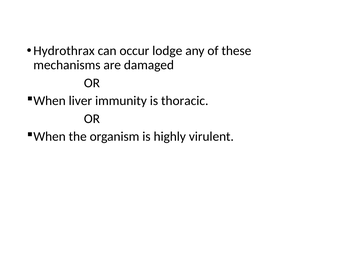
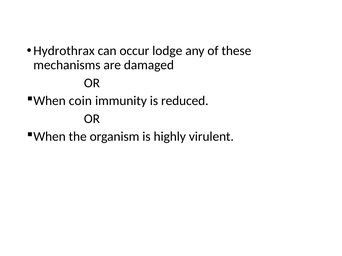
liver: liver -> coin
thoracic: thoracic -> reduced
